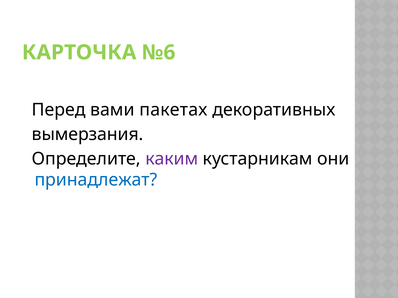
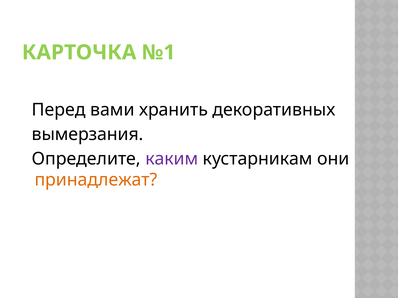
№6: №6 -> №1
пакетах: пакетах -> хранить
принадлежат colour: blue -> orange
